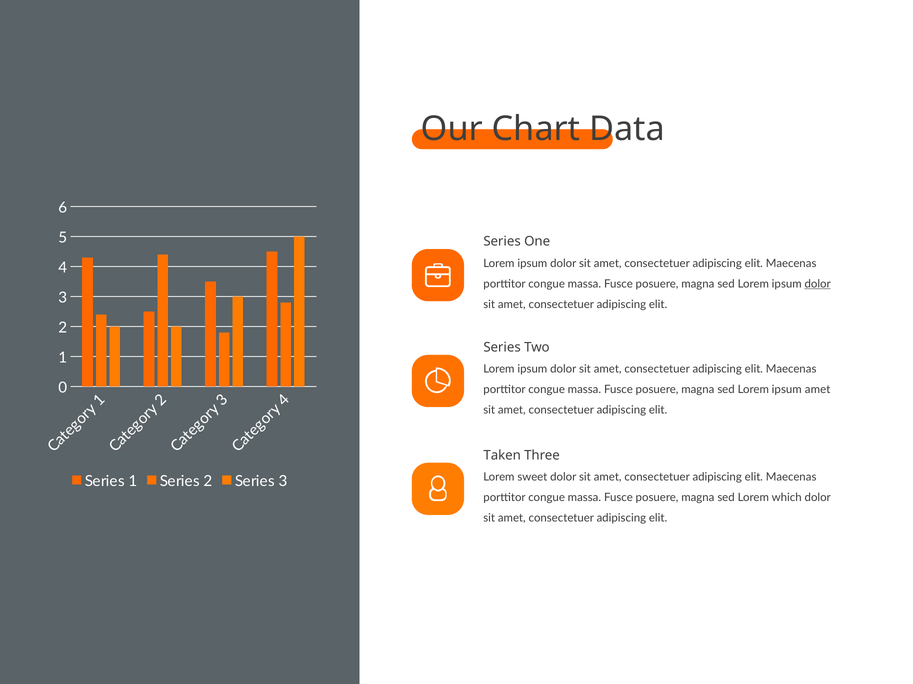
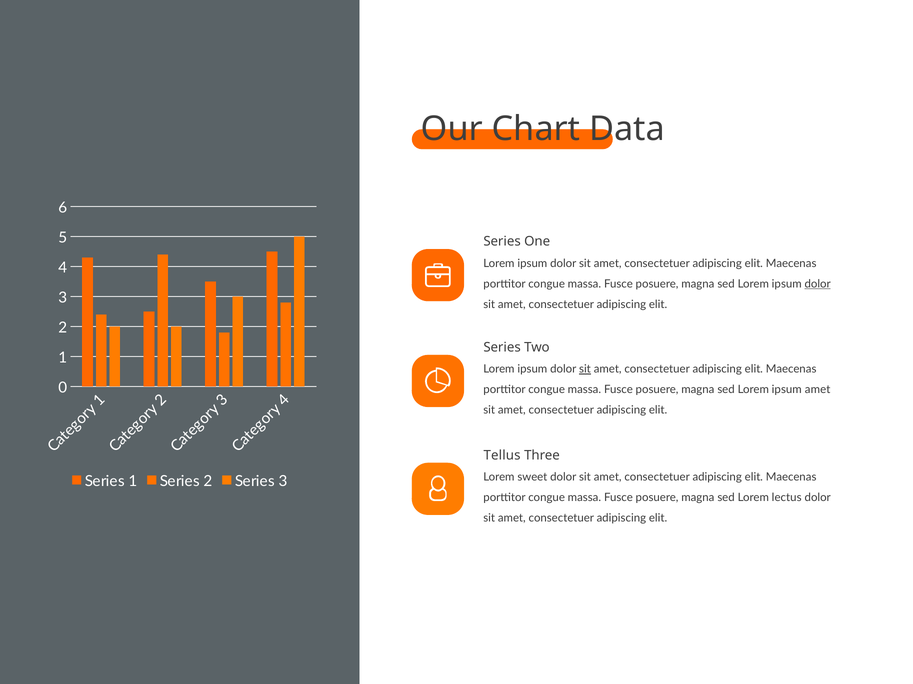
sit at (585, 369) underline: none -> present
Taken: Taken -> Tellus
which: which -> lectus
